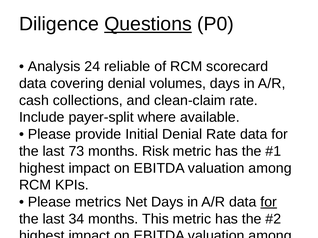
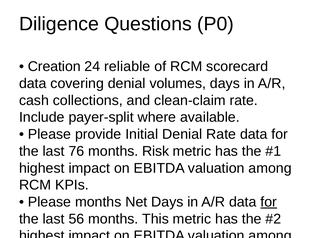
Questions underline: present -> none
Analysis: Analysis -> Creation
73: 73 -> 76
Please metrics: metrics -> months
34: 34 -> 56
